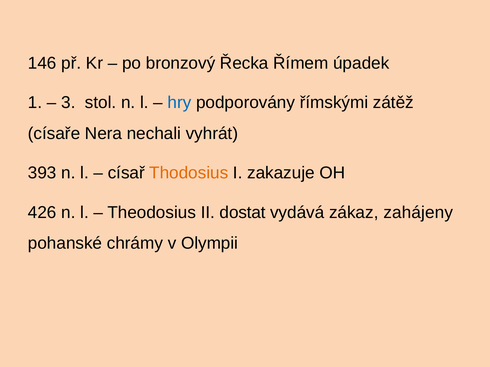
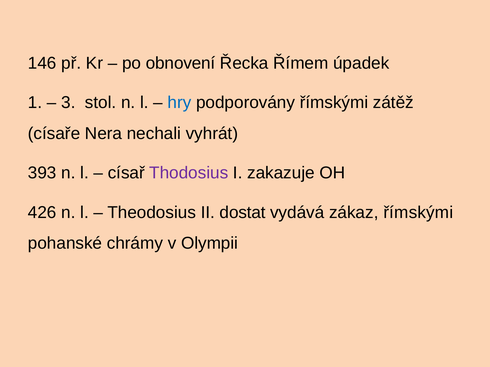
bronzový: bronzový -> obnovení
Thodosius colour: orange -> purple
zákaz zahájeny: zahájeny -> římskými
